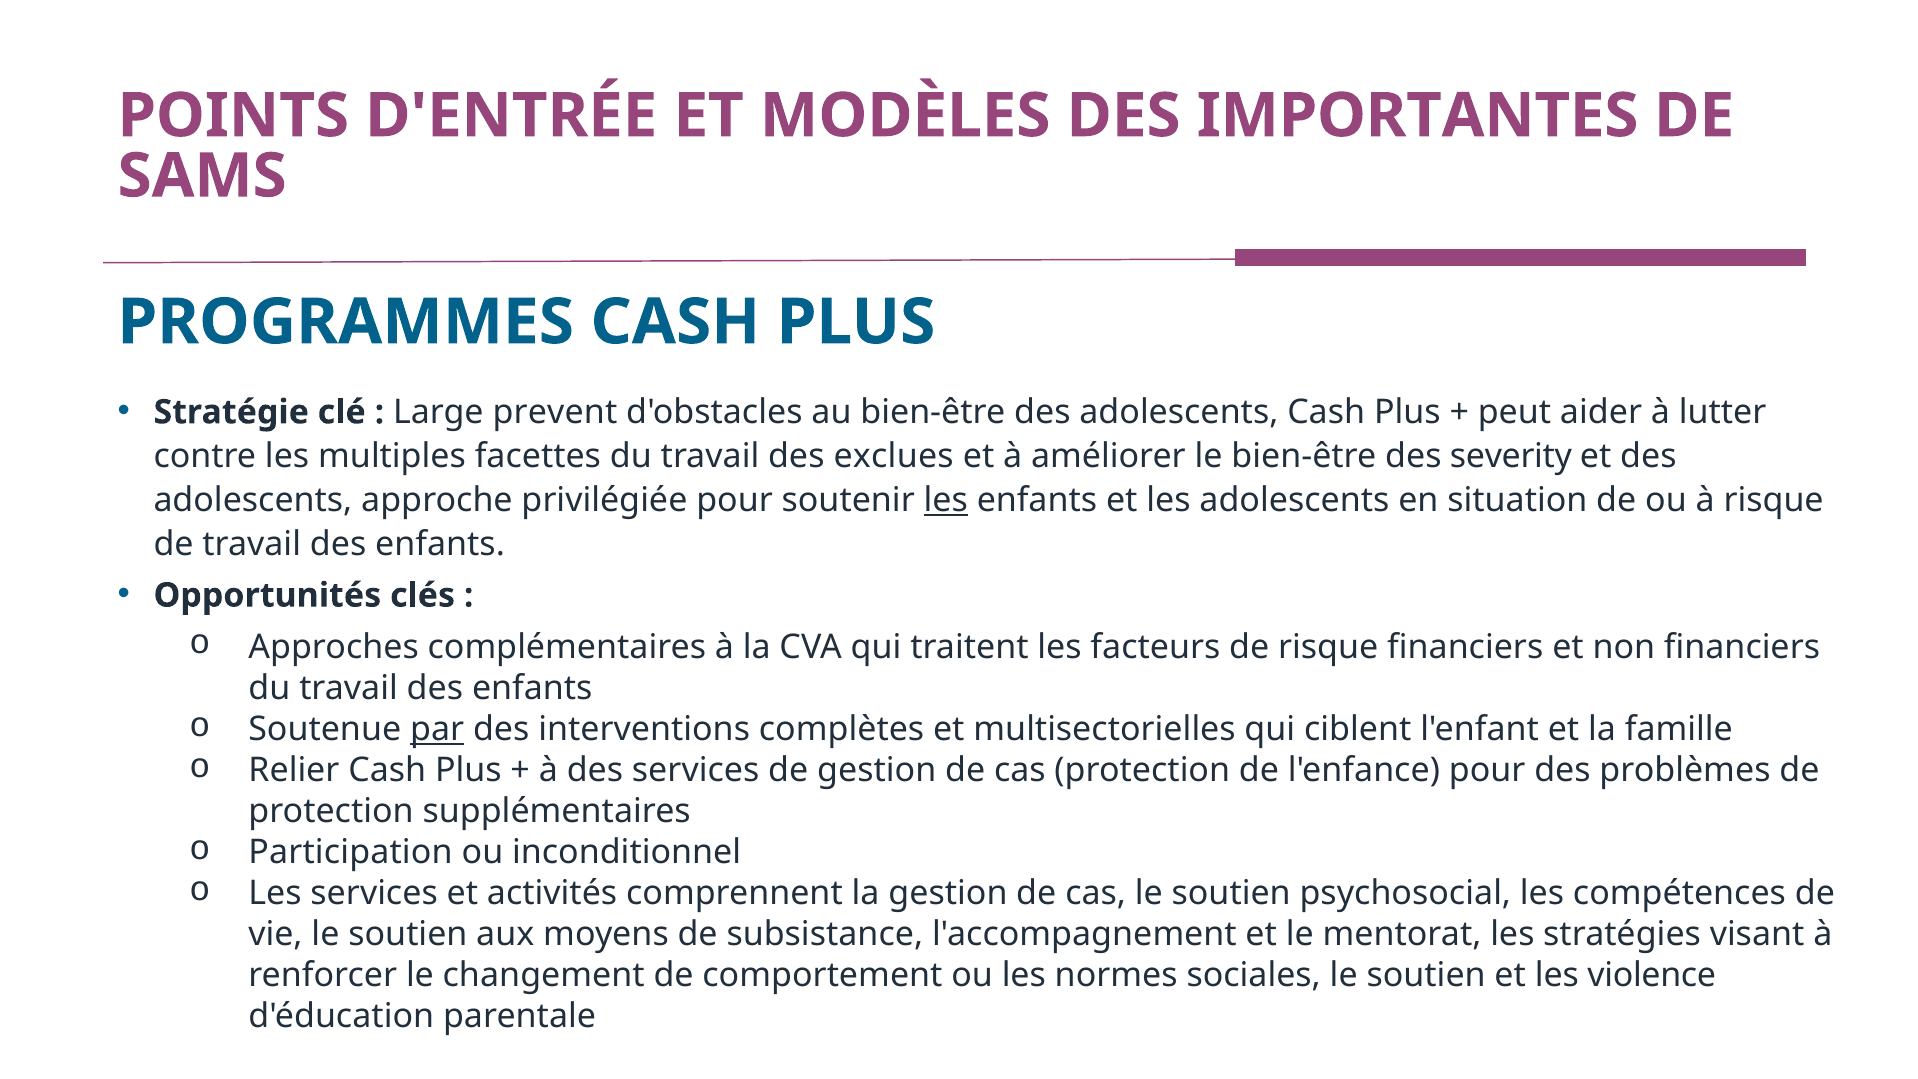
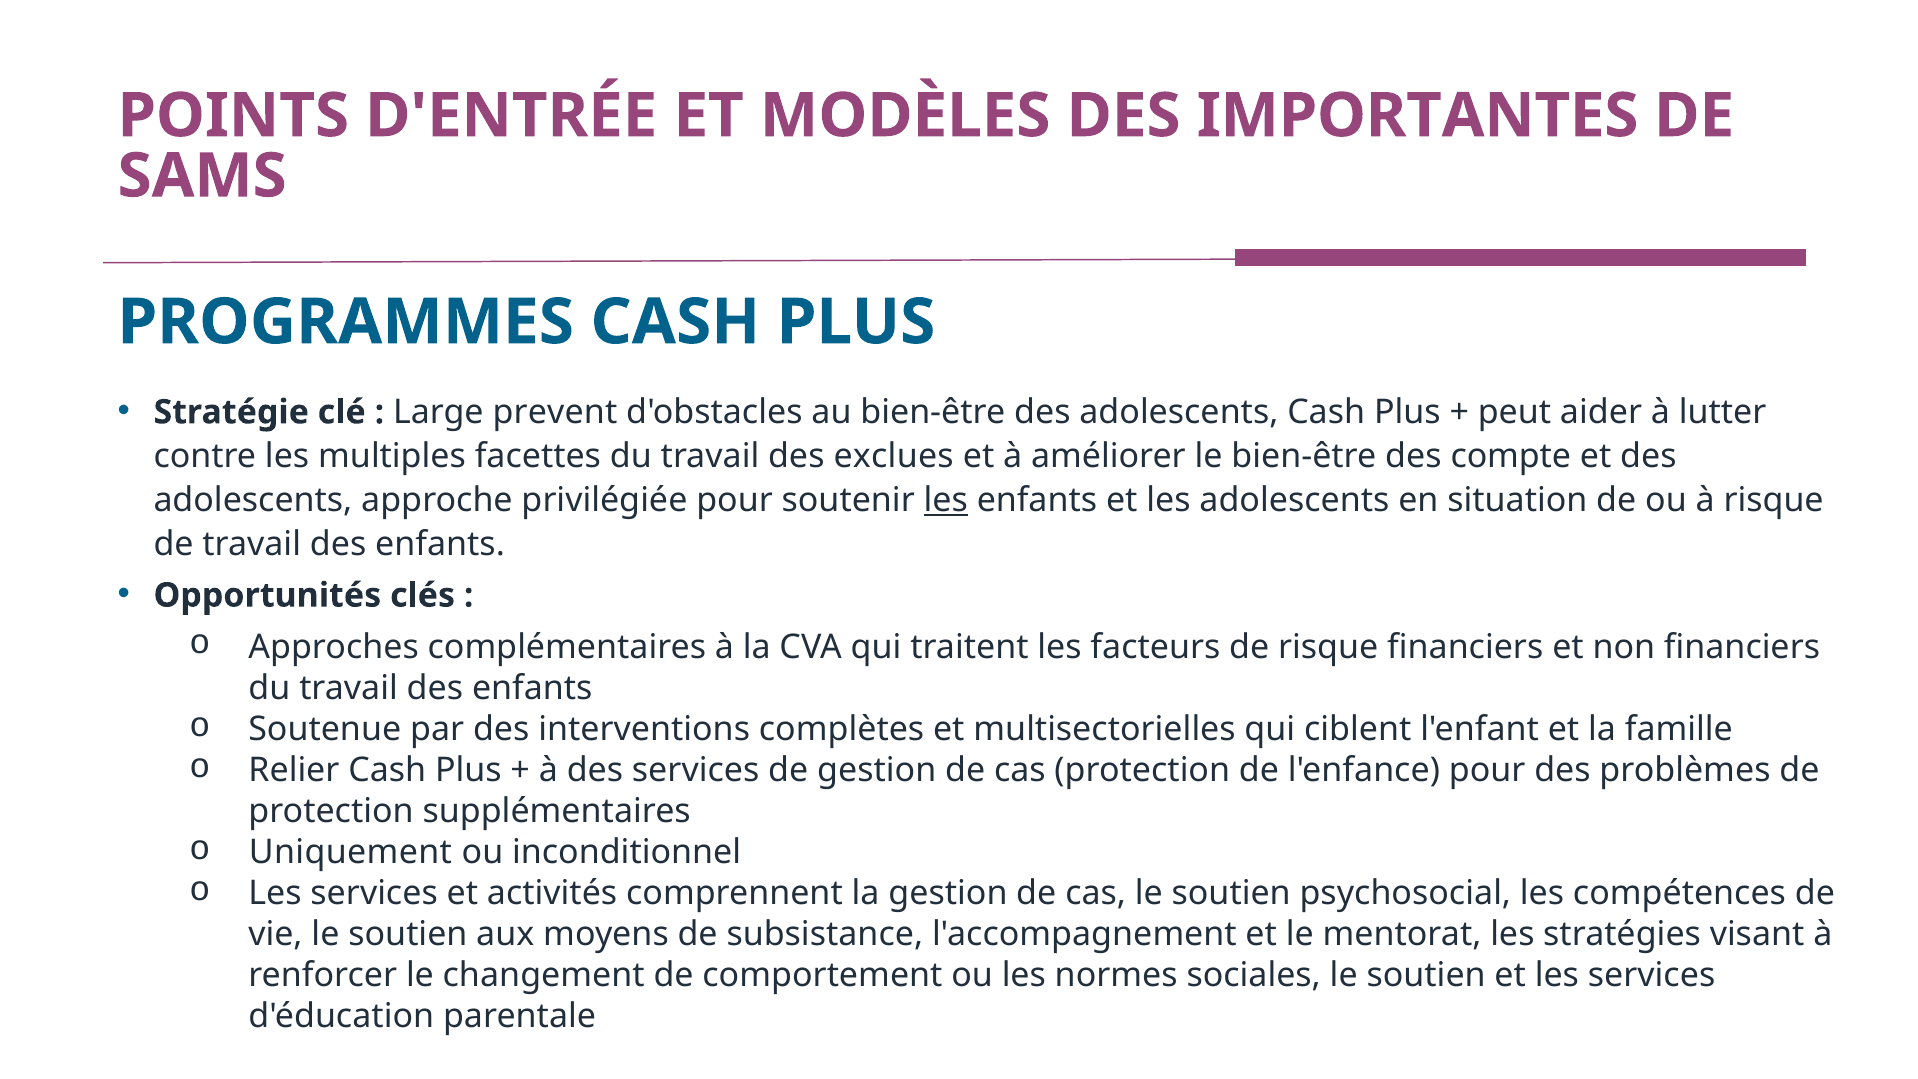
severity: severity -> compte
par underline: present -> none
Participation: Participation -> Uniquement
et les violence: violence -> services
